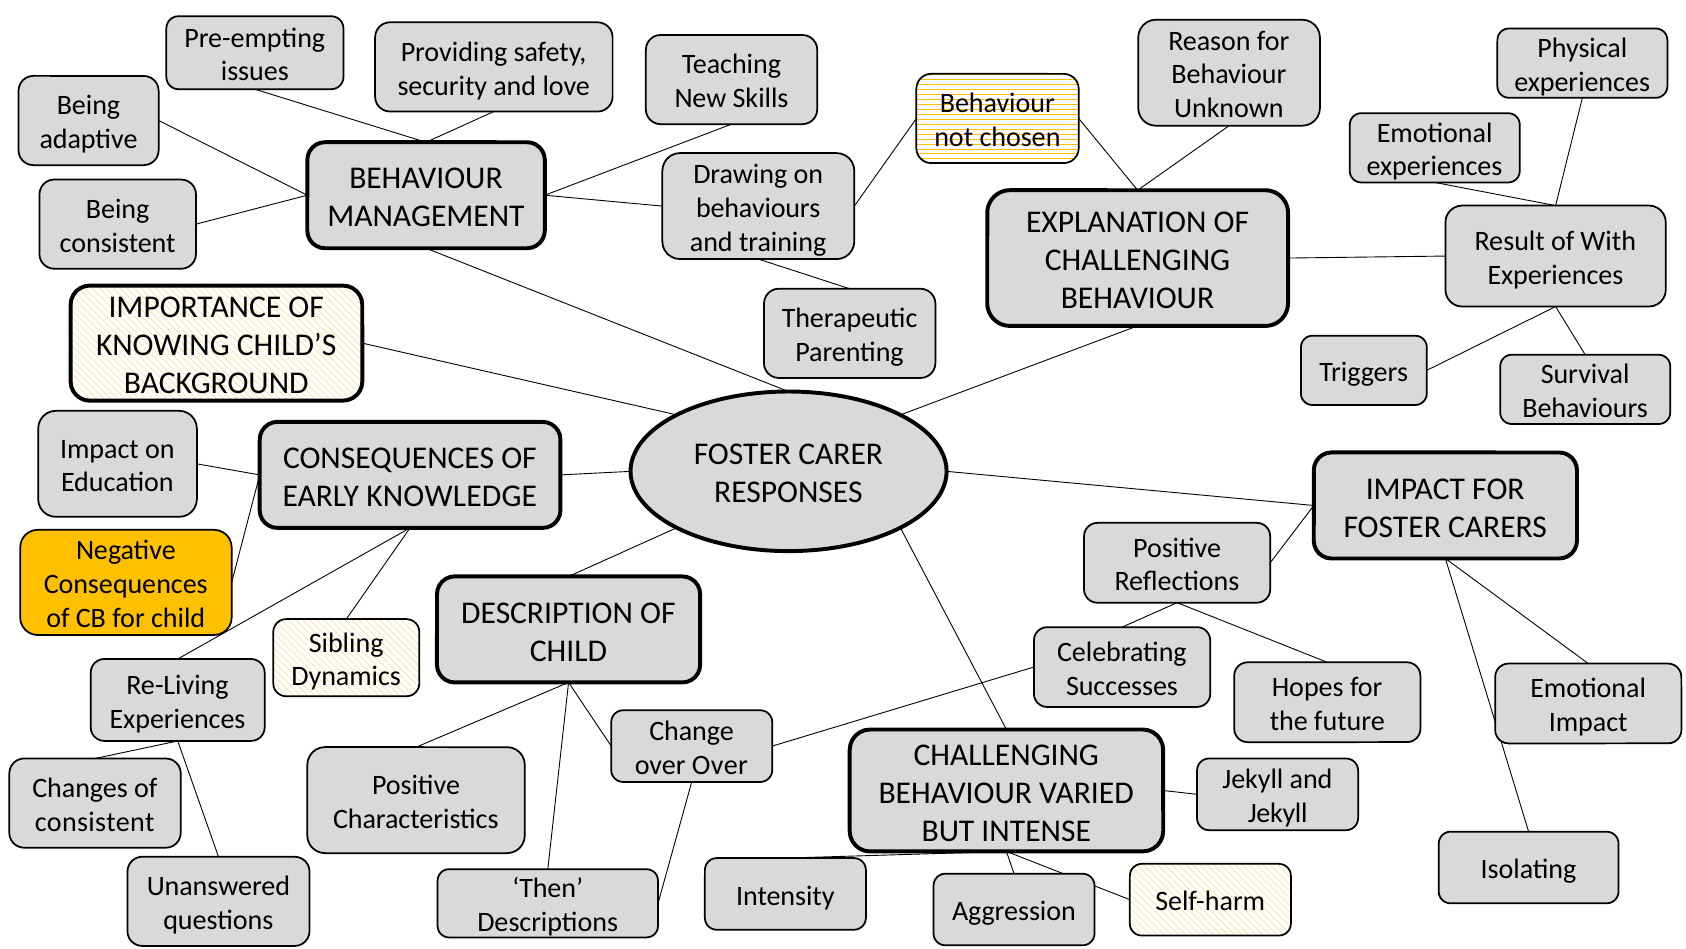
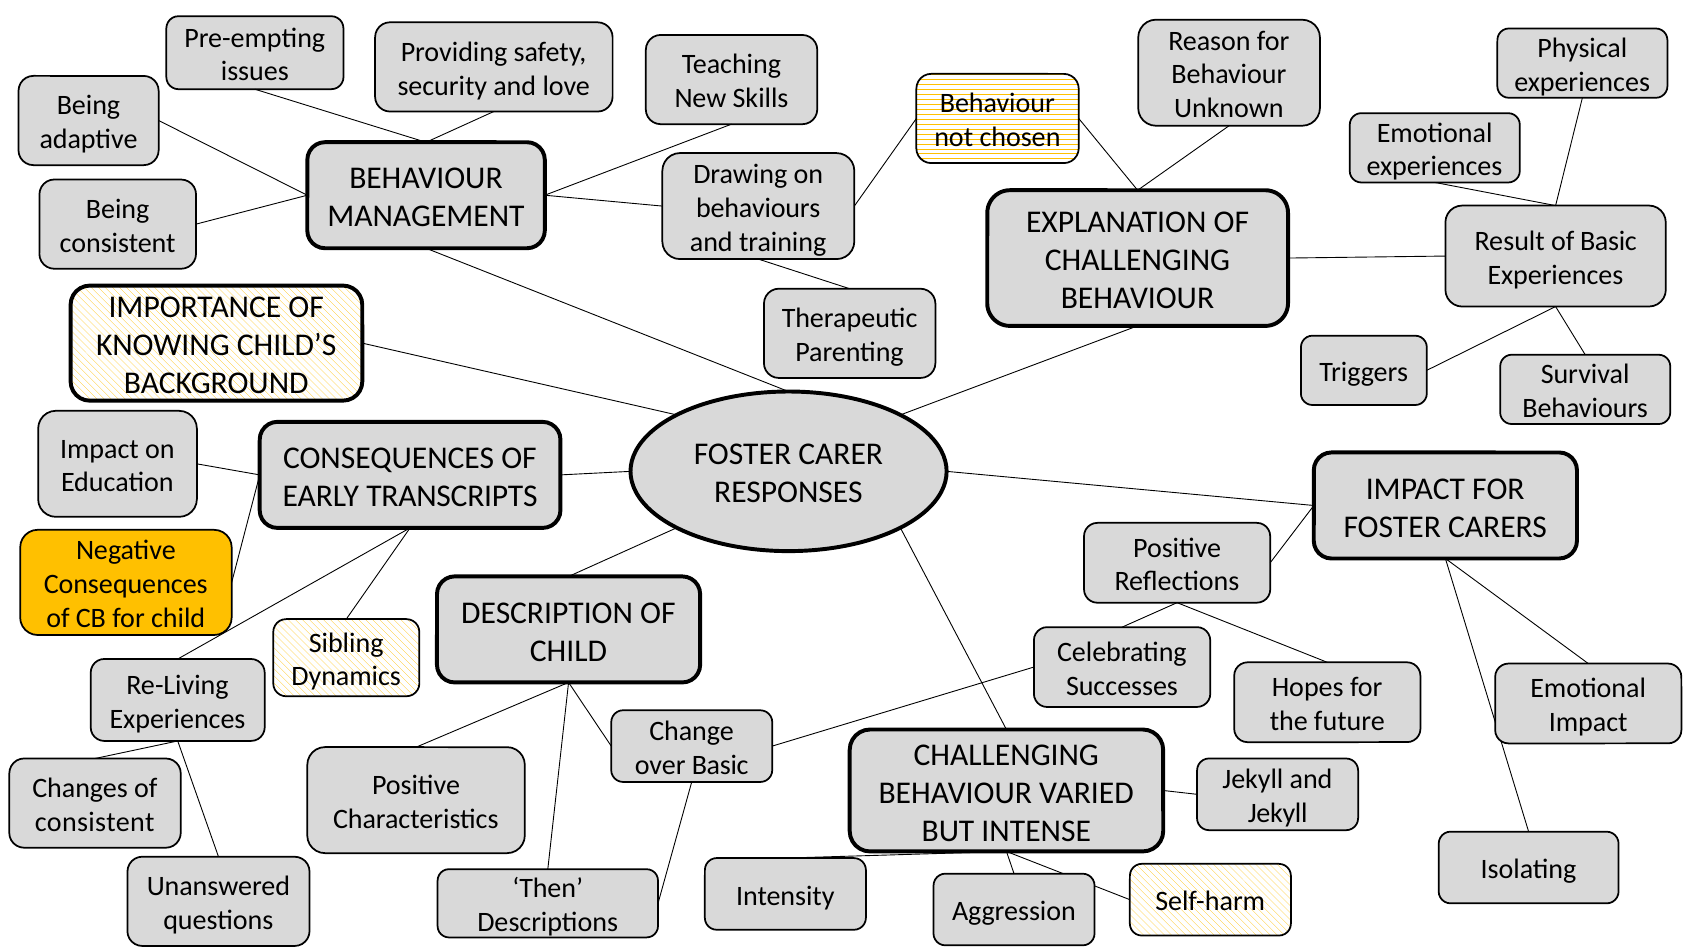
of With: With -> Basic
KNOWLEDGE: KNOWLEDGE -> TRANSCRIPTS
over Over: Over -> Basic
